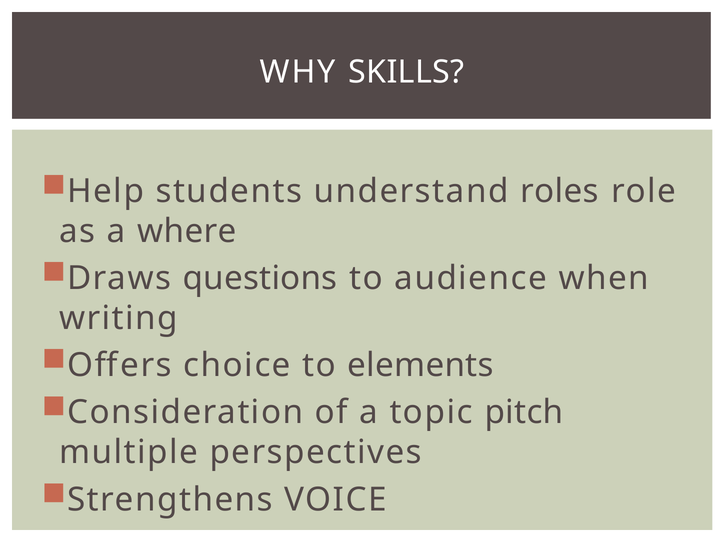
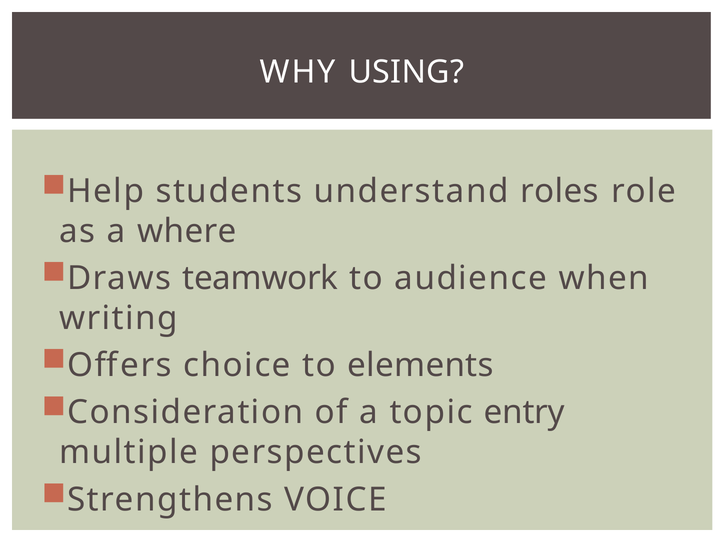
SKILLS: SKILLS -> USING
questions: questions -> teamwork
pitch: pitch -> entry
